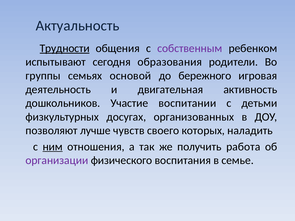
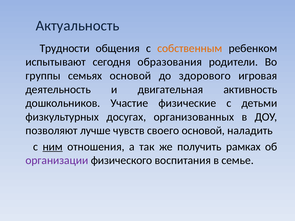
Трудности underline: present -> none
собственным colour: purple -> orange
бережного: бережного -> здорового
воспитании: воспитании -> физические
своего которых: которых -> основой
работа: работа -> рамках
